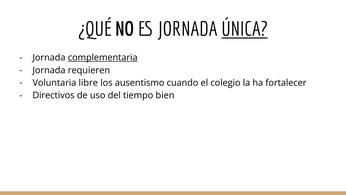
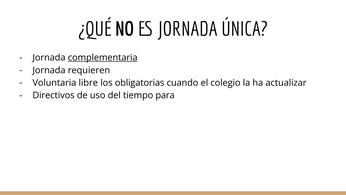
ÚNICA underline: present -> none
ausentismo: ausentismo -> obligatorias
fortalecer: fortalecer -> actualizar
bien: bien -> para
